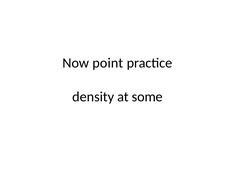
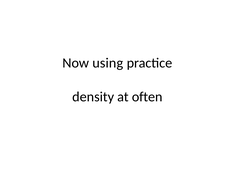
point: point -> using
some: some -> often
